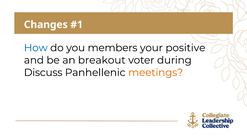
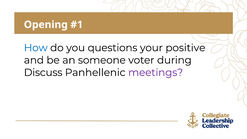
Changes: Changes -> Opening
members: members -> questions
breakout: breakout -> someone
meetings colour: orange -> purple
